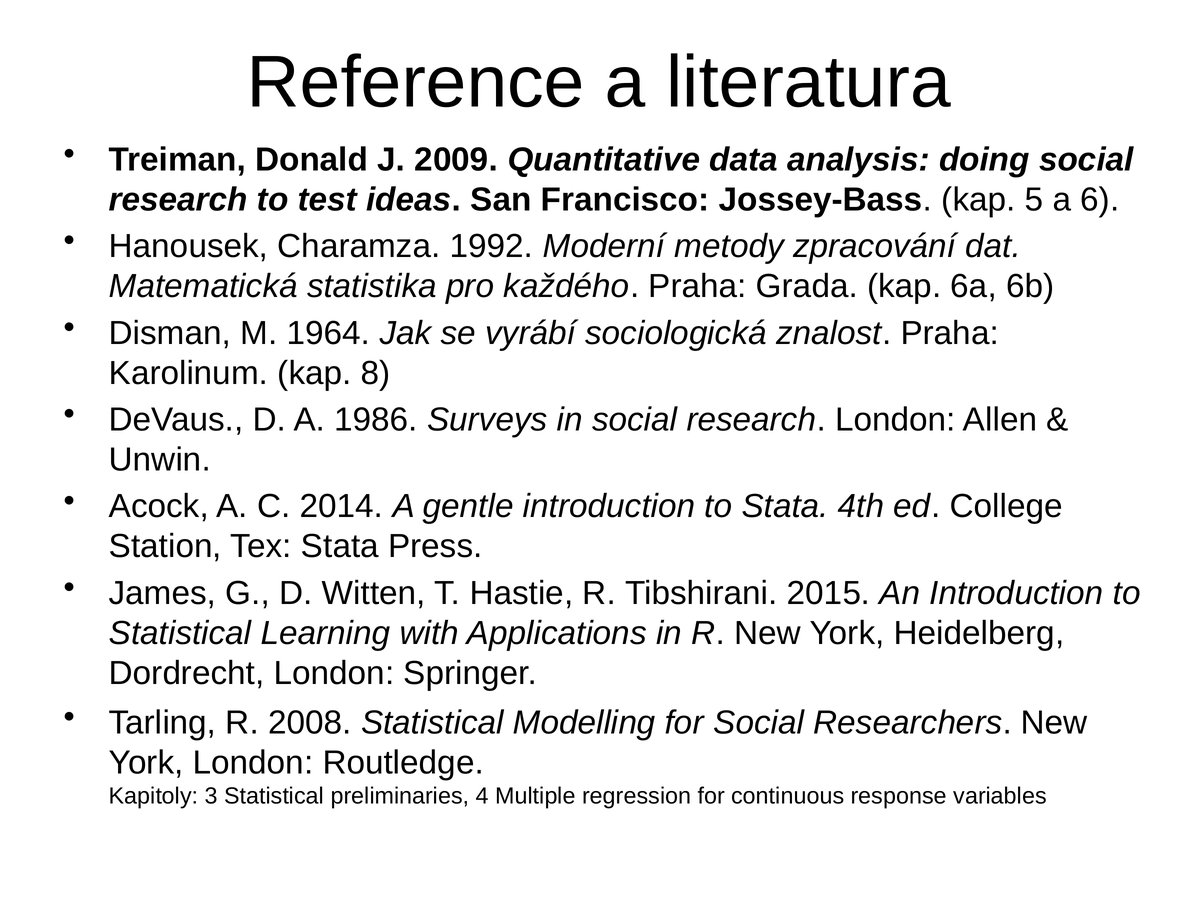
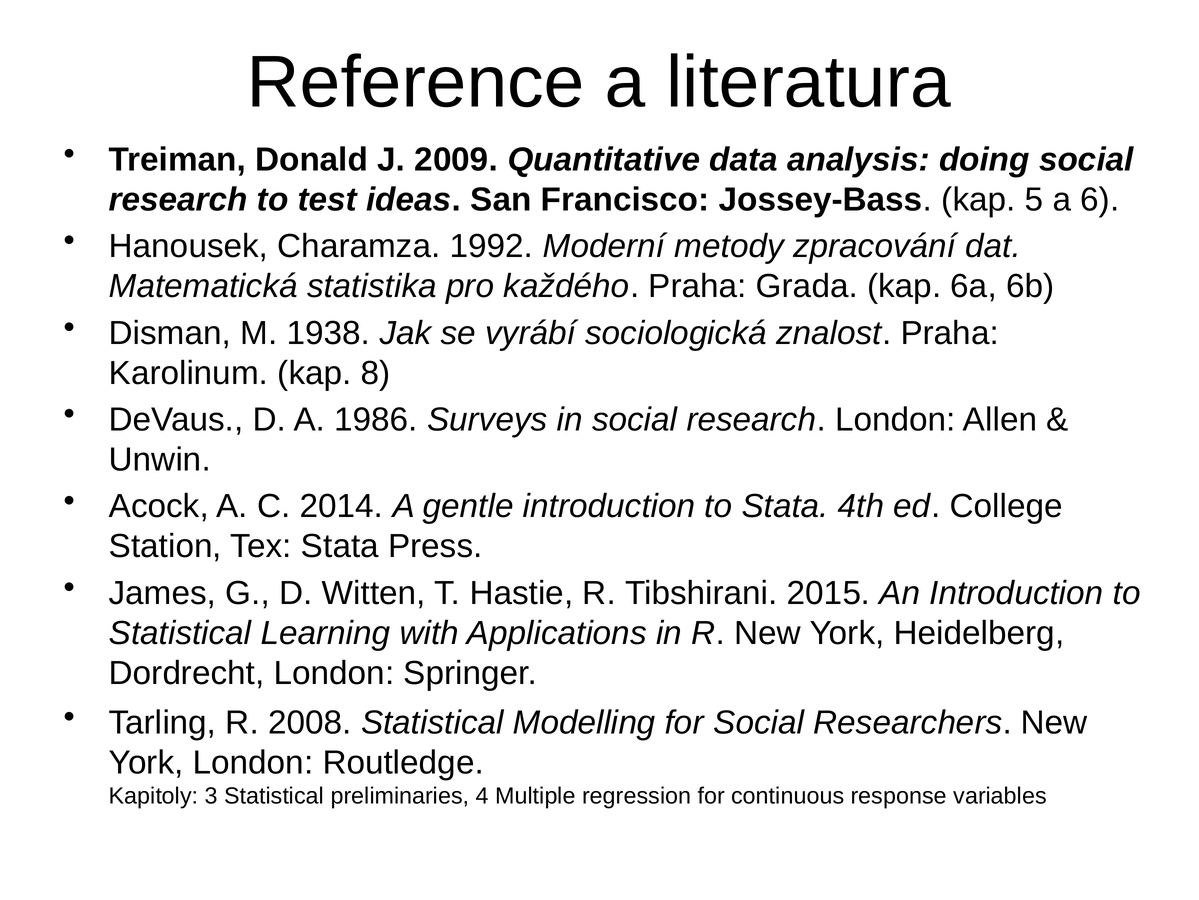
1964: 1964 -> 1938
